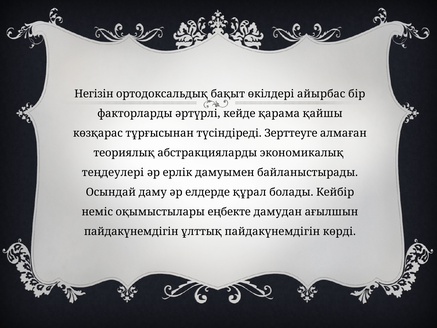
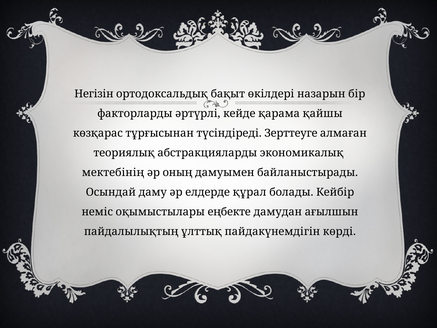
айырбас: айырбас -> назарын
теңдеулері: теңдеулері -> мектебінің
ерлік: ерлік -> оның
пайдакүнемдігін at (131, 232): пайдакүнемдігін -> пайдалылықтың
